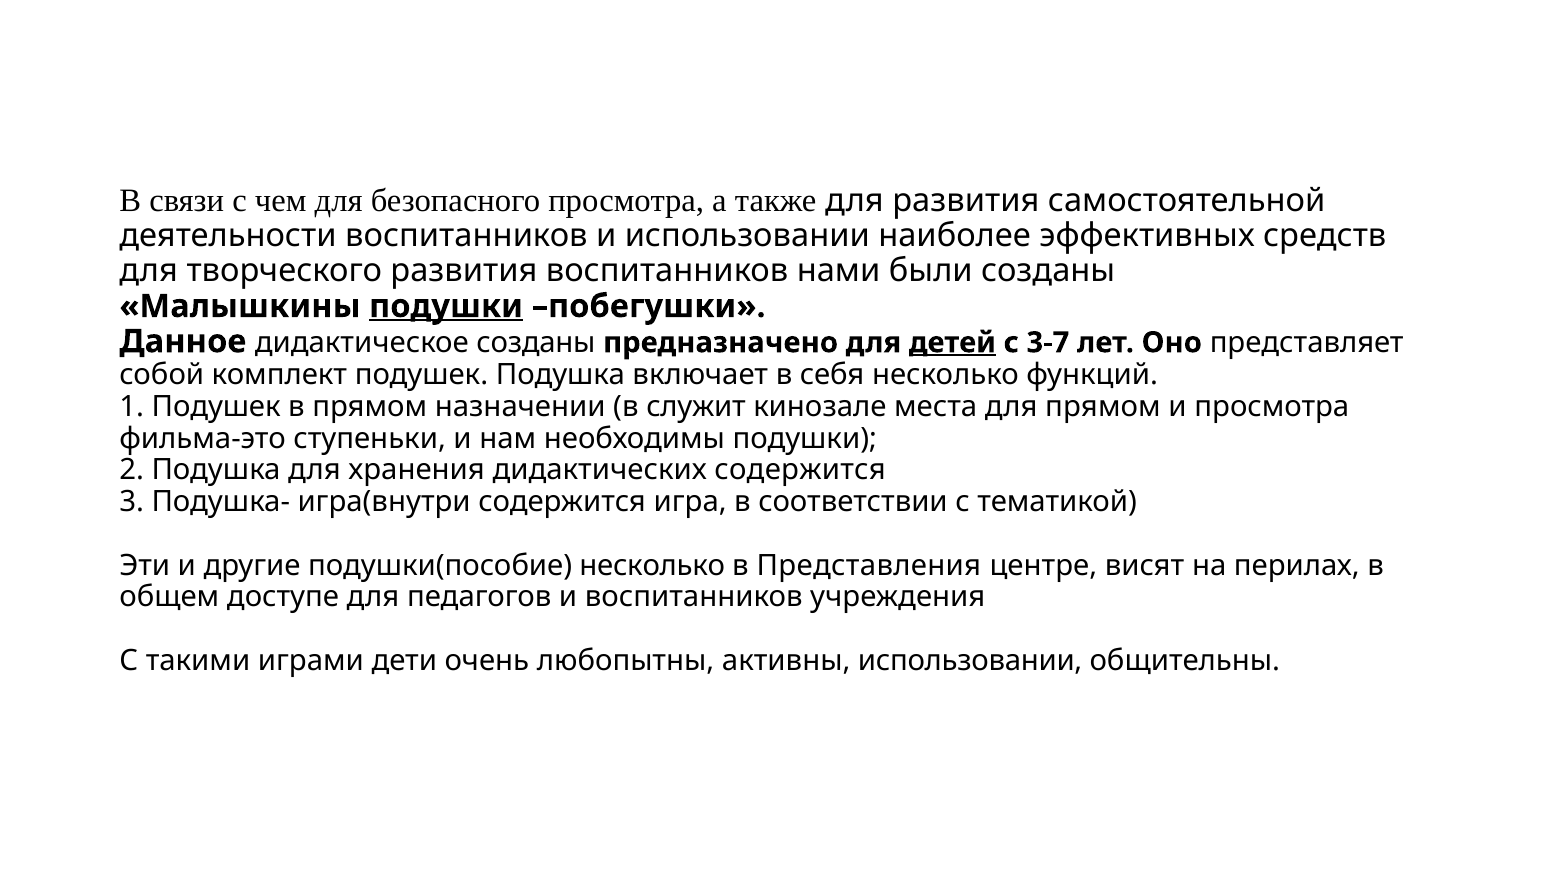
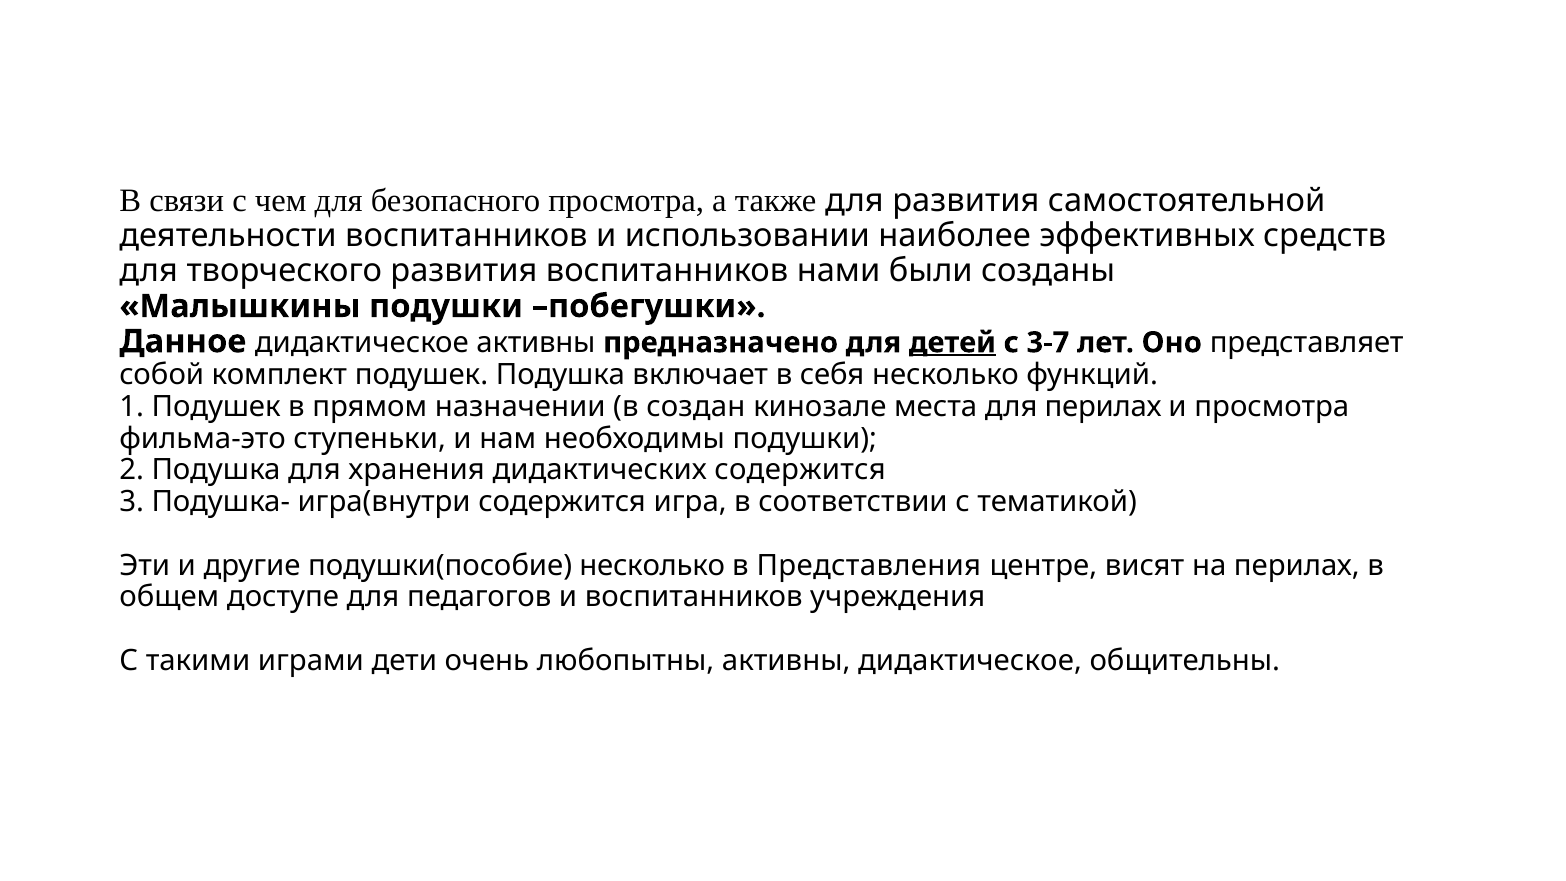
подушки at (446, 306) underline: present -> none
дидактическое созданы: созданы -> активны
служит: служит -> создан
для прямом: прямом -> перилах
активны использовании: использовании -> дидактическое
